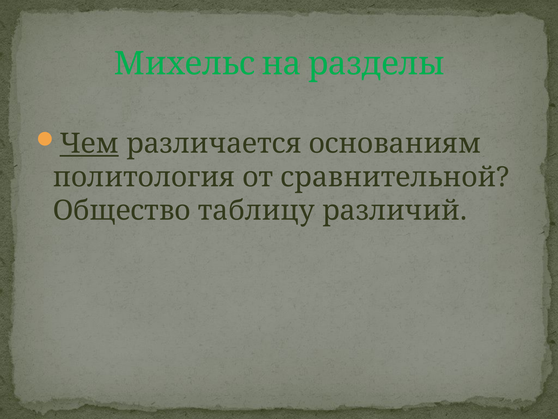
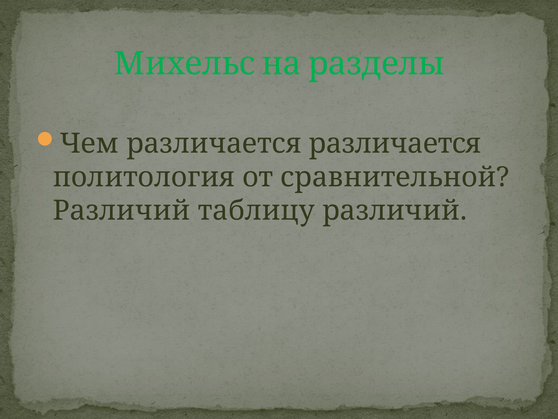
Чем underline: present -> none
различается основаниям: основаниям -> различается
Общество at (122, 210): Общество -> Различий
